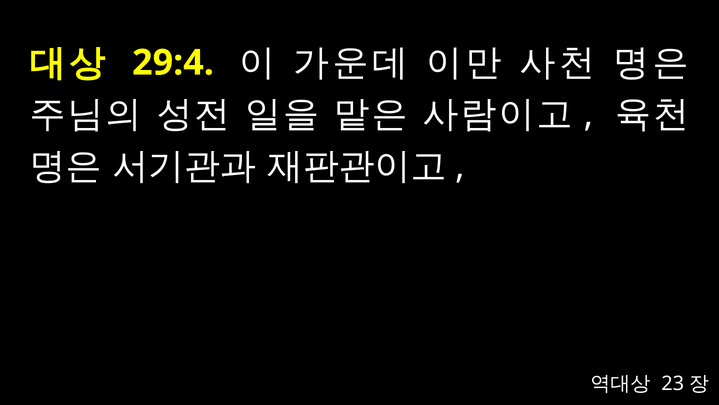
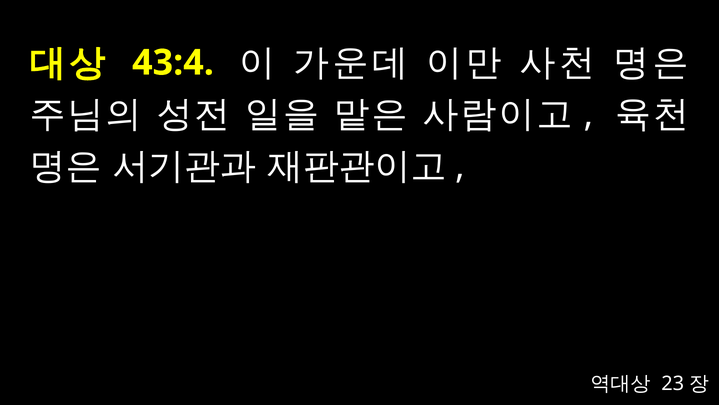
29:4: 29:4 -> 43:4
